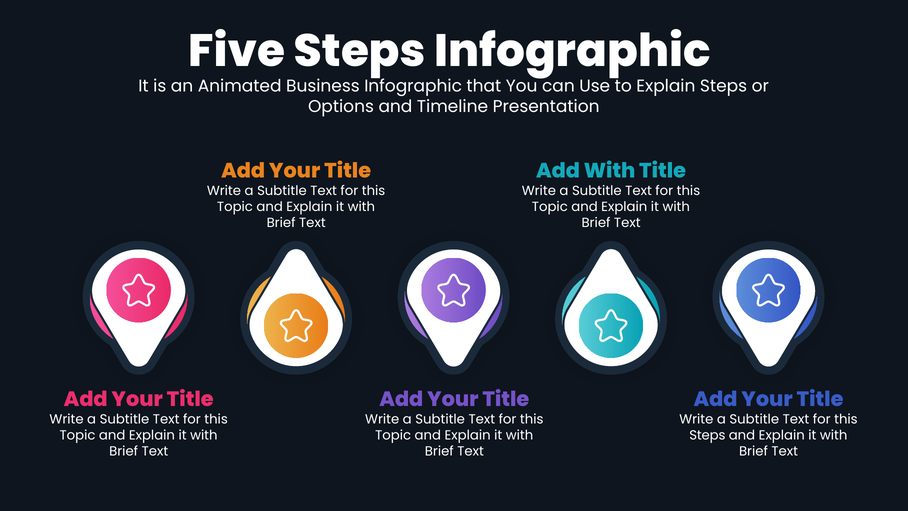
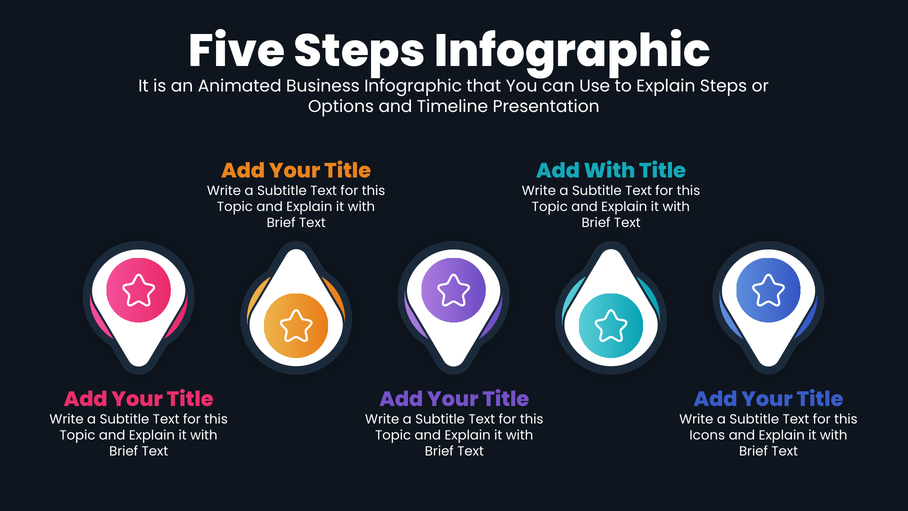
Steps at (707, 435): Steps -> Icons
